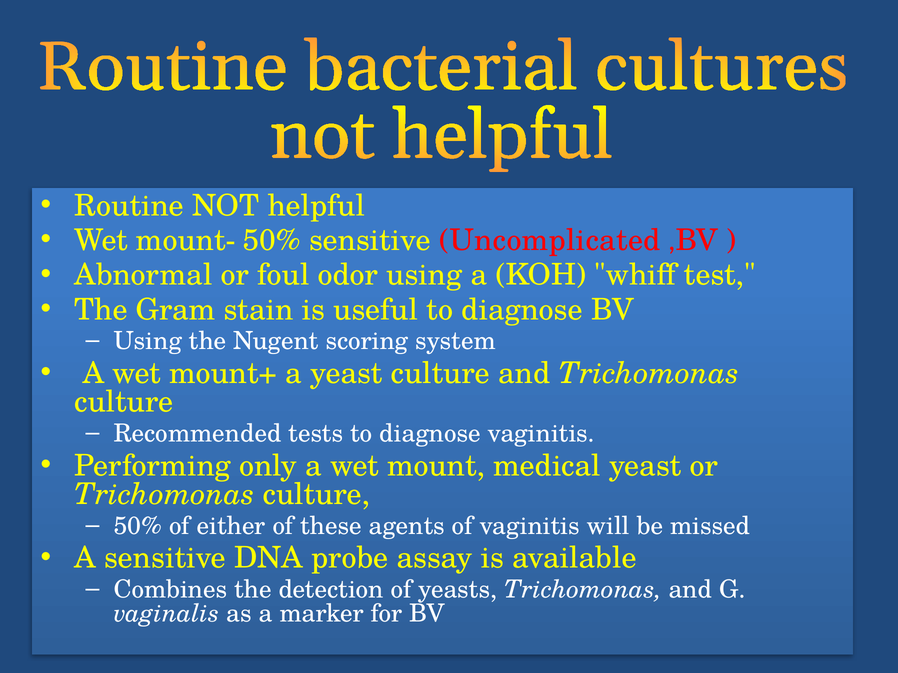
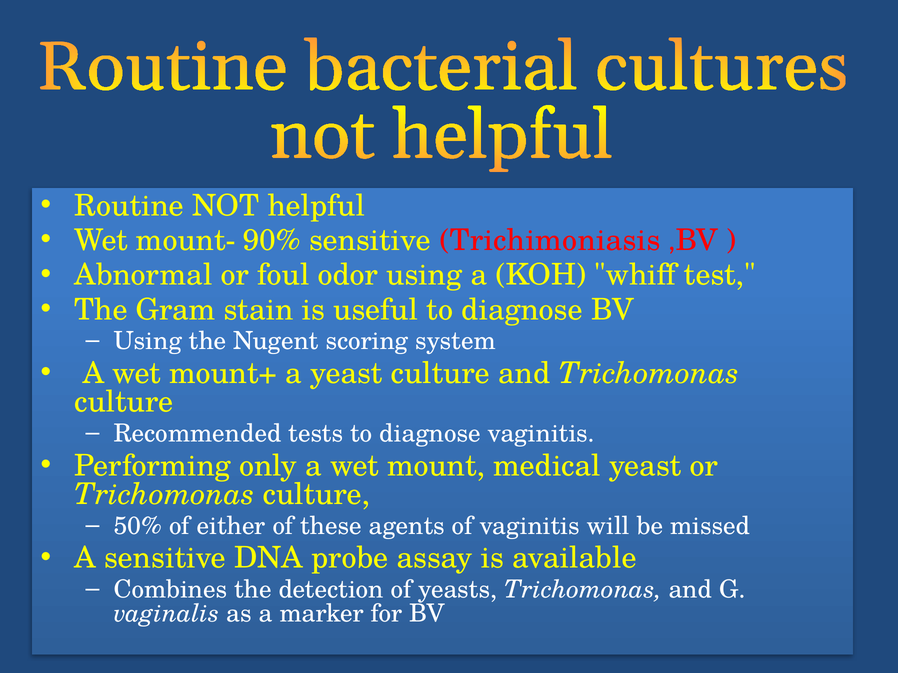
mount- 50%: 50% -> 90%
Uncomplicated: Uncomplicated -> Trichimoniasis
